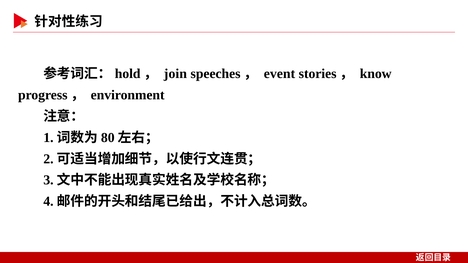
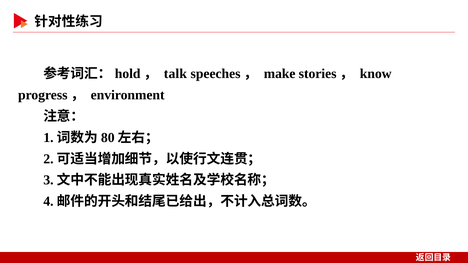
join: join -> talk
event: event -> make
